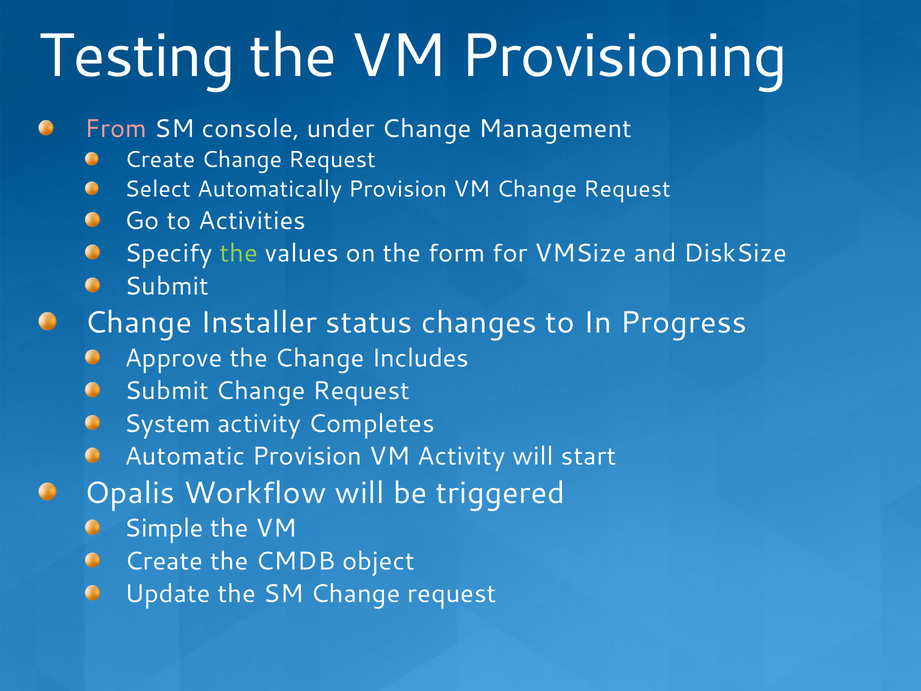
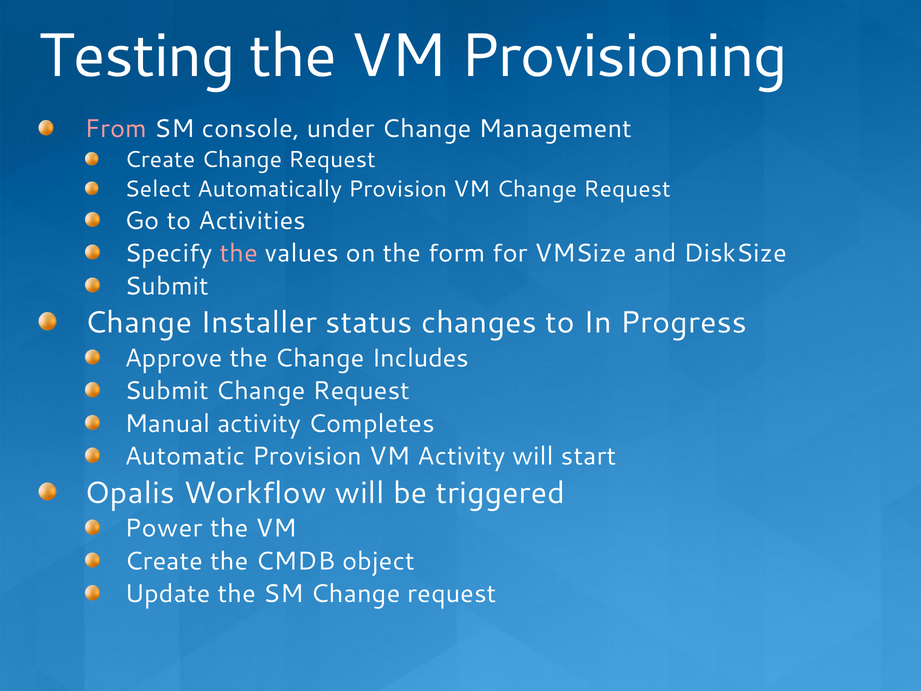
the at (239, 253) colour: light green -> pink
System: System -> Manual
Simple: Simple -> Power
